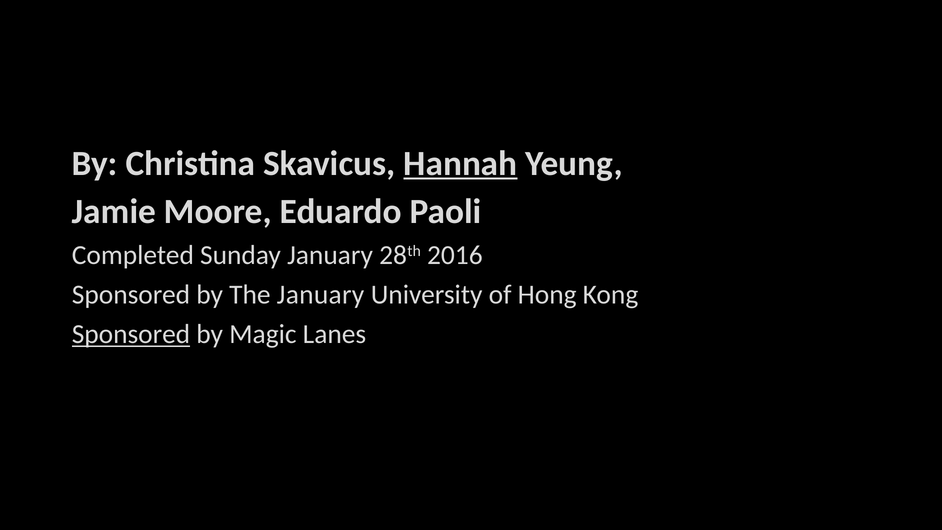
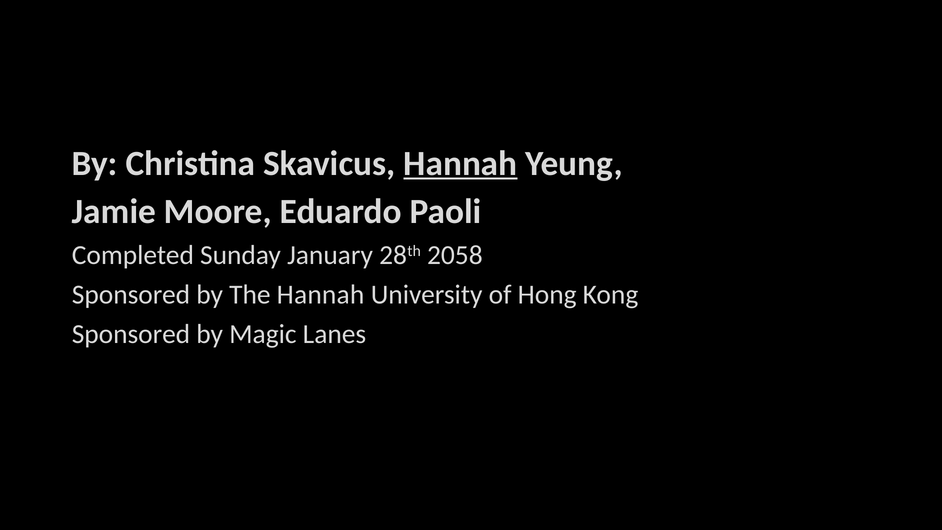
2016: 2016 -> 2058
The January: January -> Hannah
Sponsored at (131, 334) underline: present -> none
